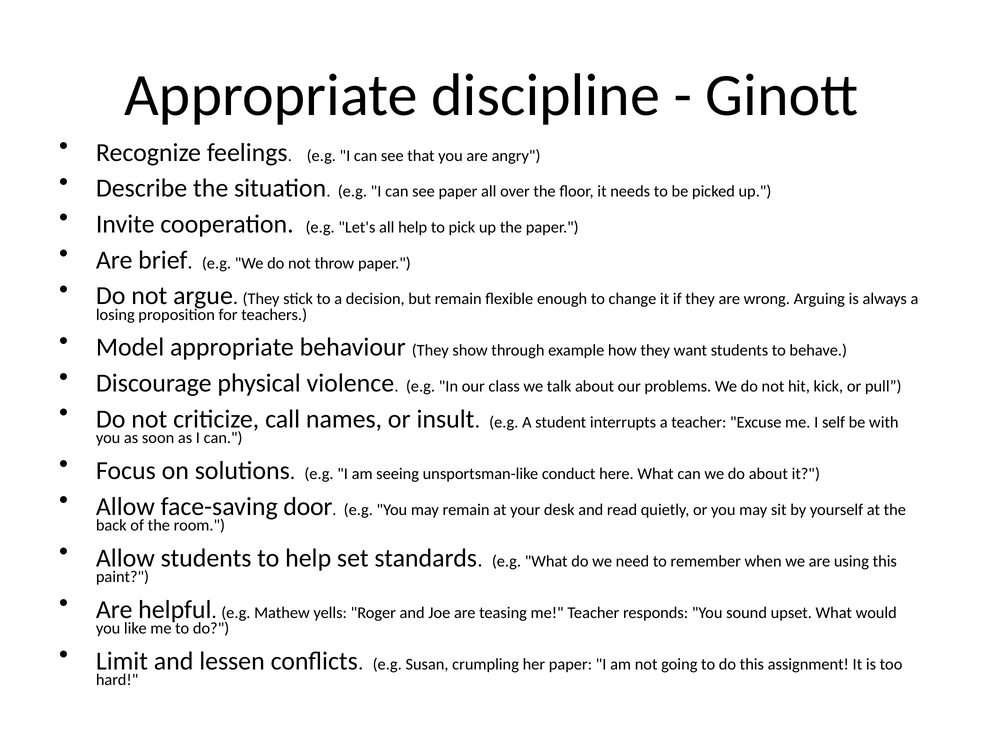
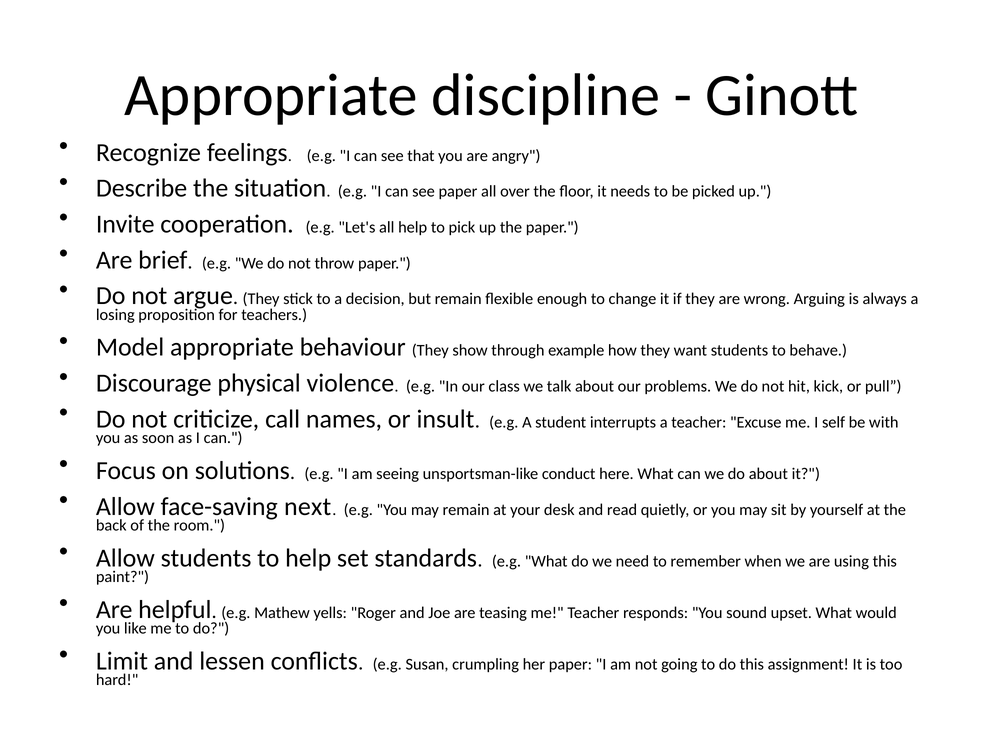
door: door -> next
